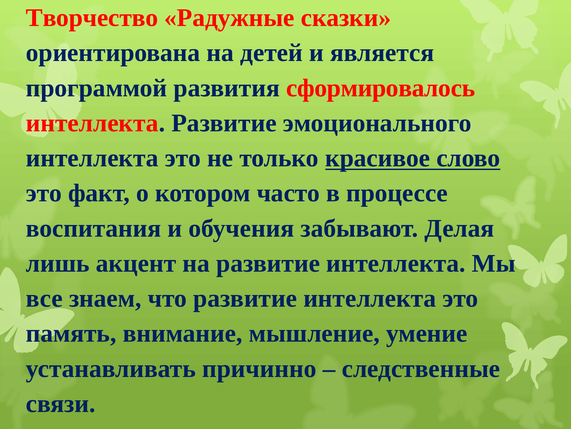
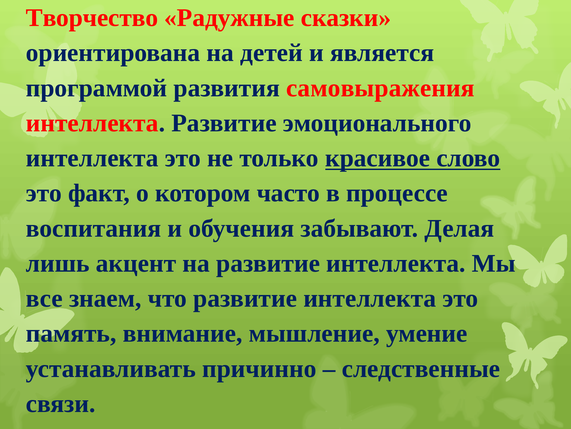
сформировалось: сформировалось -> самовыражения
